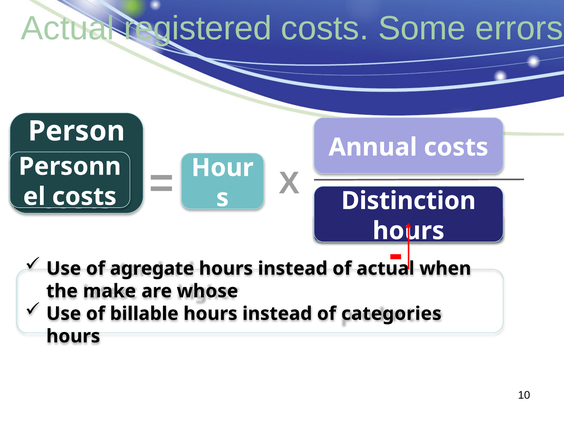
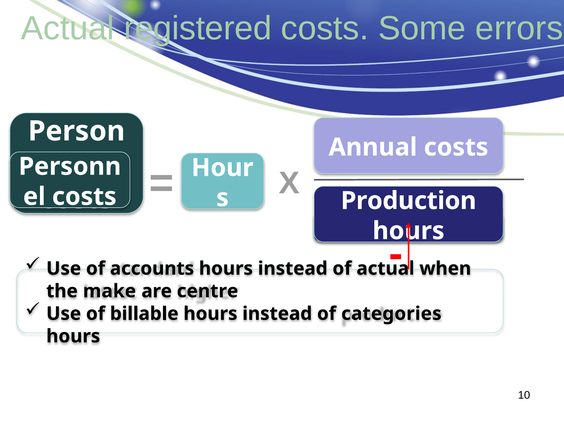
Distinction: Distinction -> Production
agregate: agregate -> accounts
whose: whose -> centre
